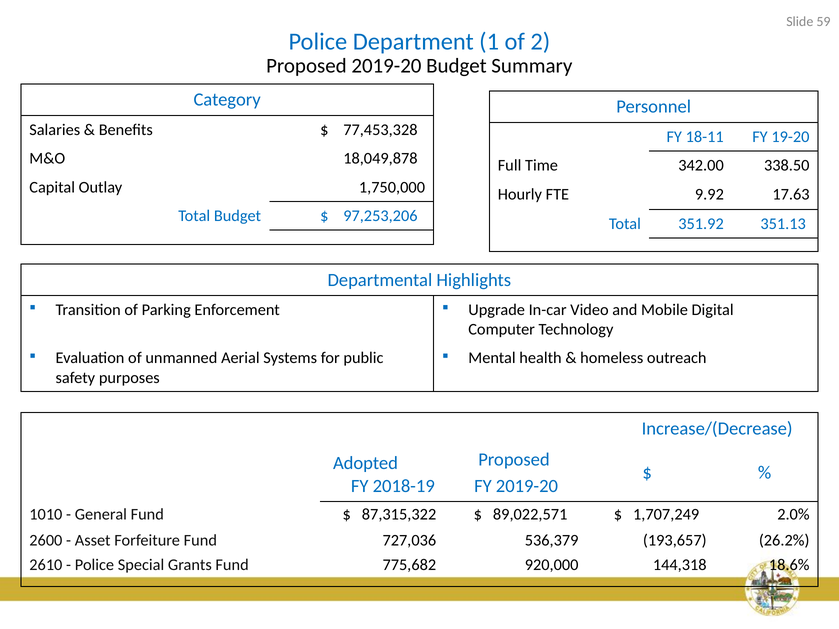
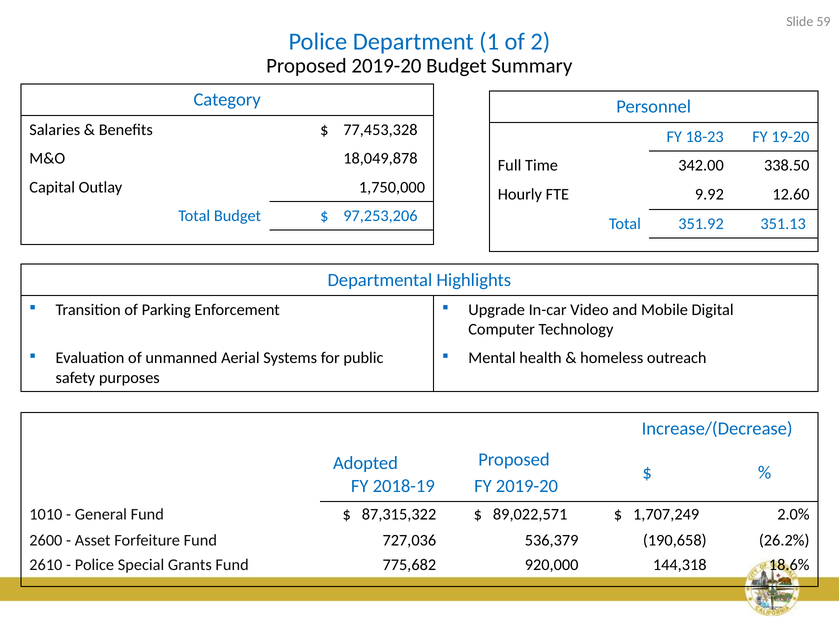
18-11: 18-11 -> 18-23
17.63: 17.63 -> 12.60
193,657: 193,657 -> 190,658
